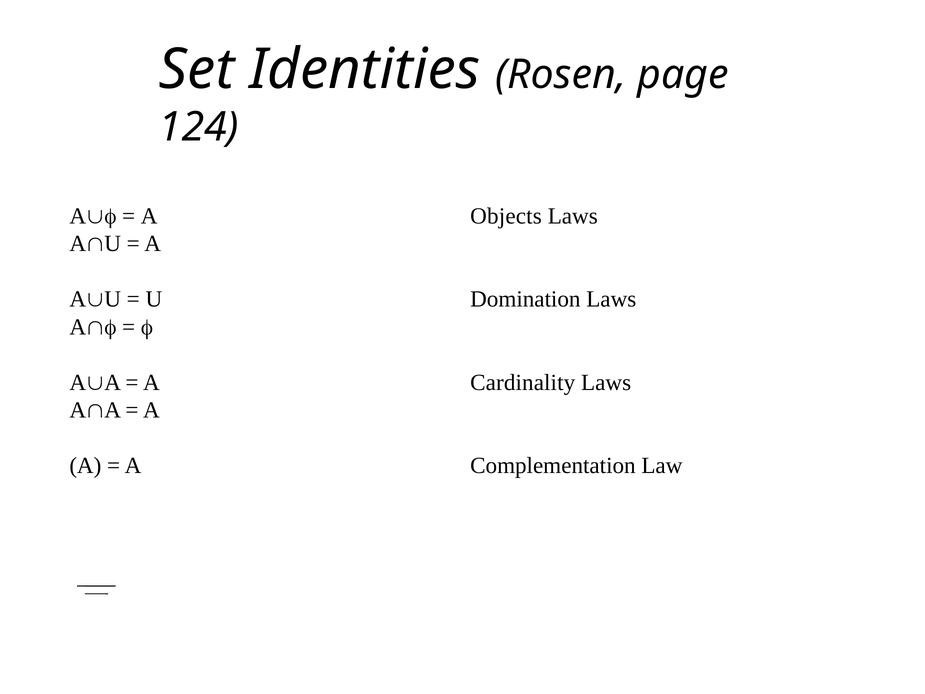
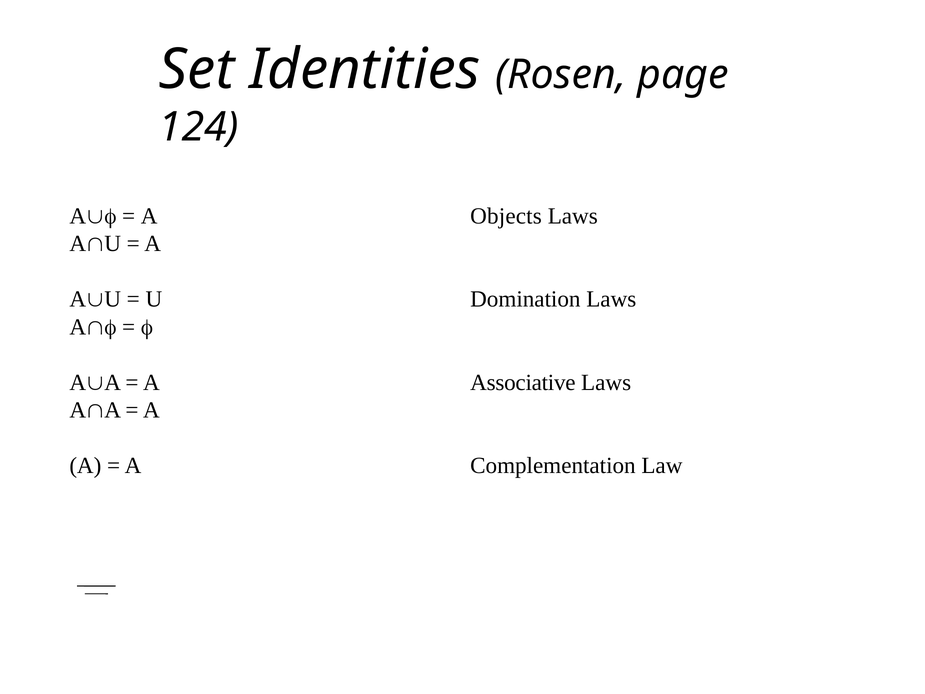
Cardinality: Cardinality -> Associative
